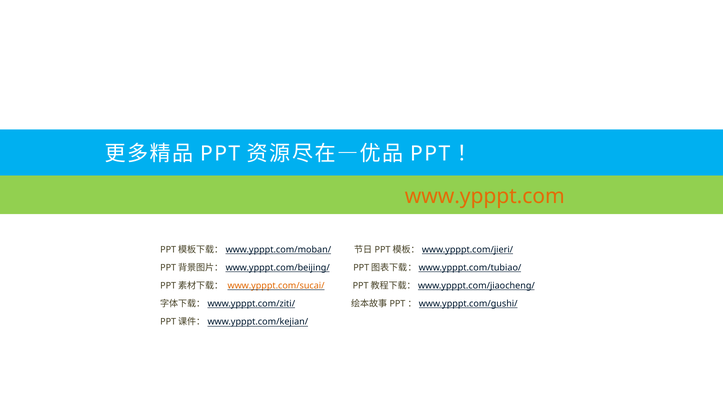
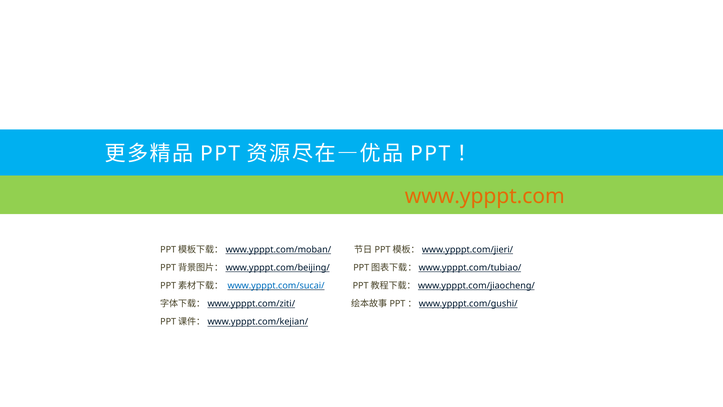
www.ypppt.com/sucai/ colour: orange -> blue
